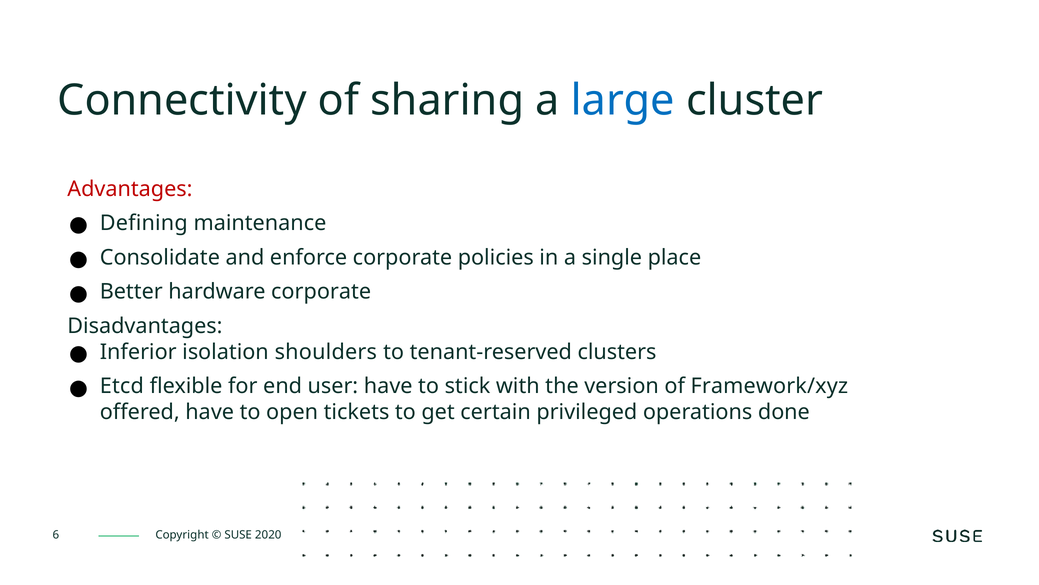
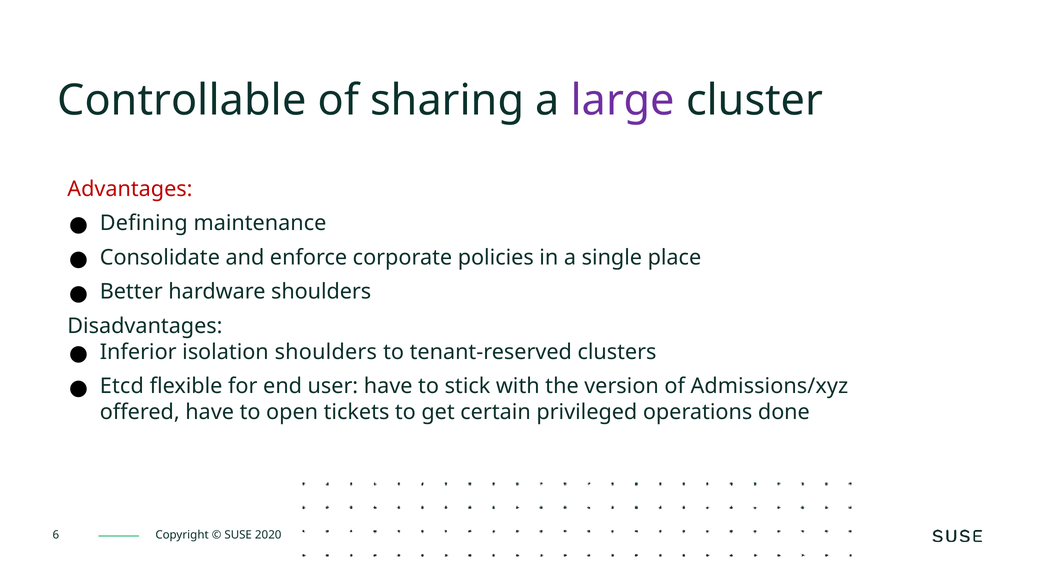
Connectivity: Connectivity -> Controllable
large colour: blue -> purple
hardware corporate: corporate -> shoulders
Framework/xyz: Framework/xyz -> Admissions/xyz
